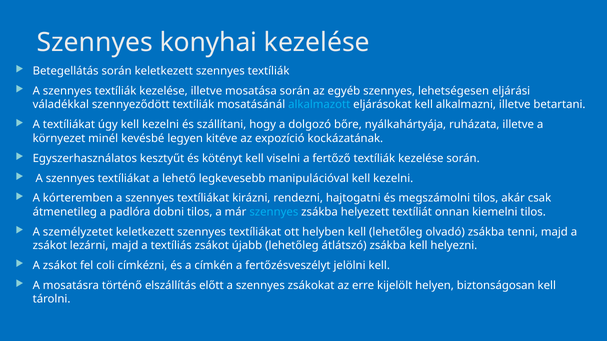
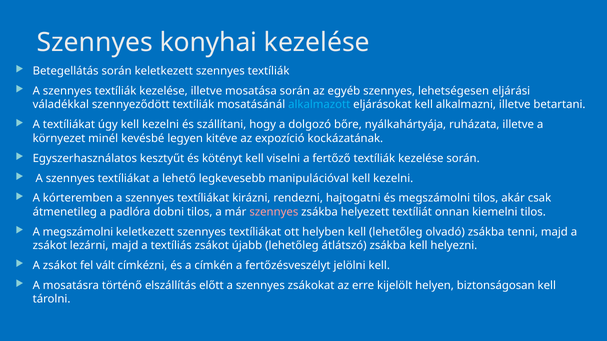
szennyes at (274, 212) colour: light blue -> pink
A személyzetet: személyzetet -> megszámolni
coli: coli -> vált
